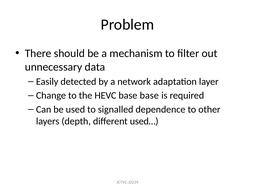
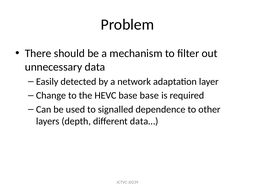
used…: used… -> data…
